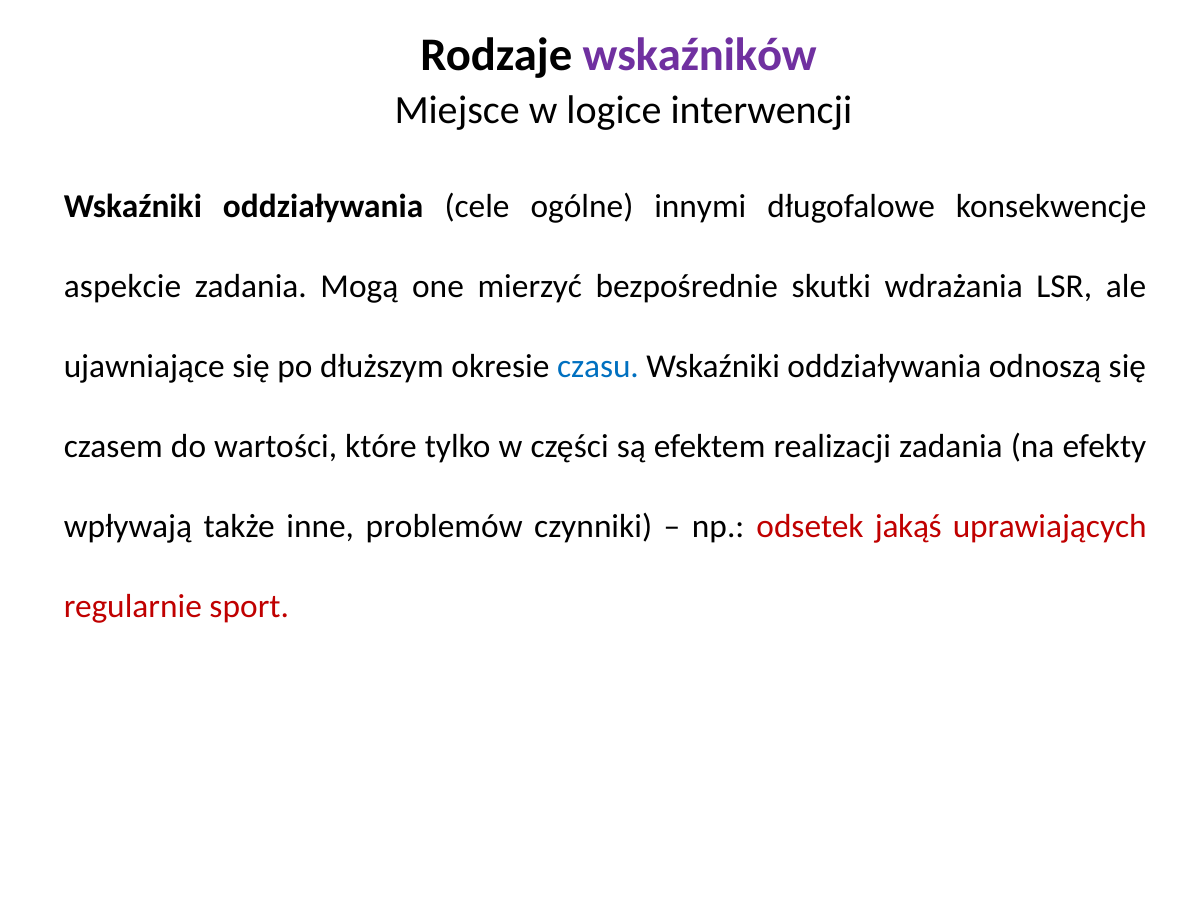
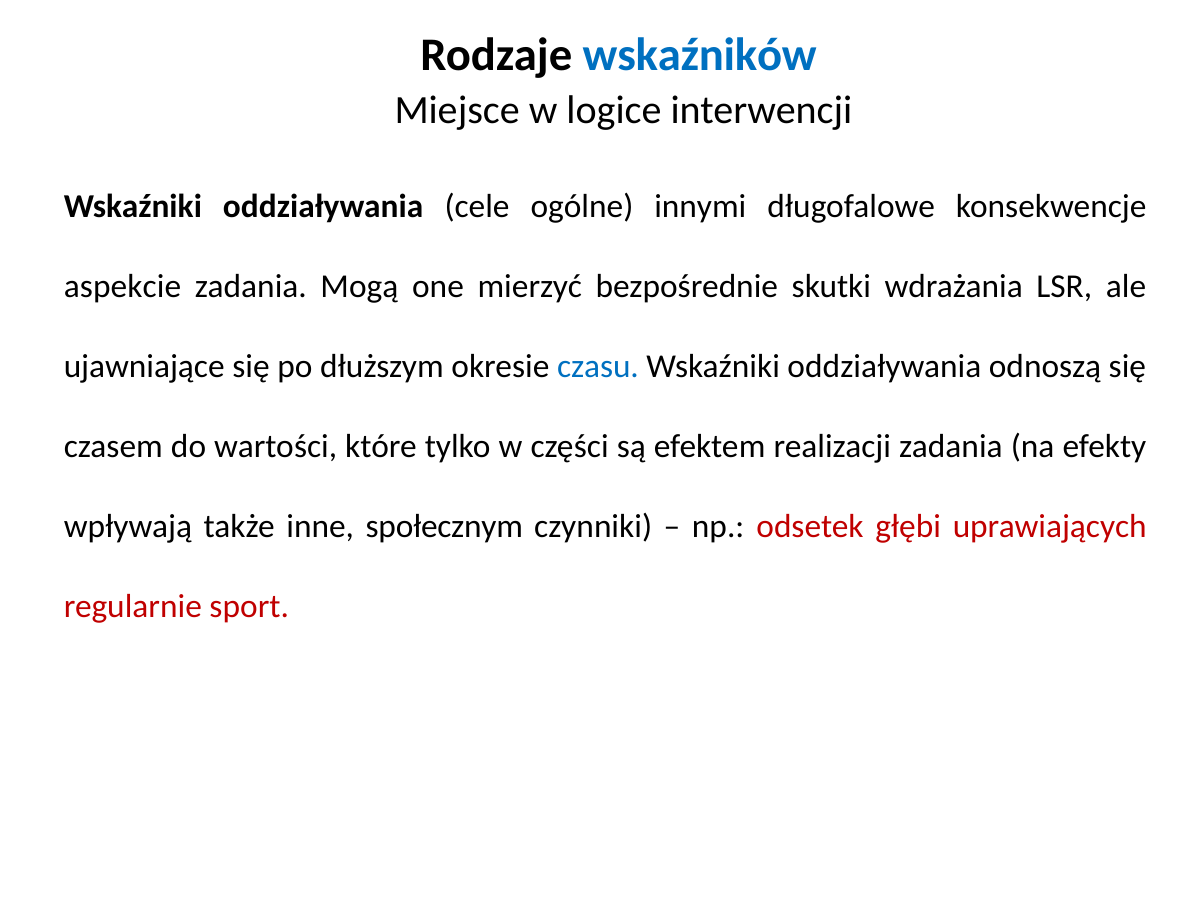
wskaźników colour: purple -> blue
problemów: problemów -> społecznym
jakąś: jakąś -> głębi
